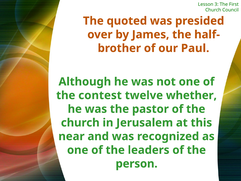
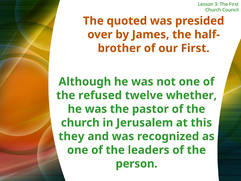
our Paul: Paul -> First
contest: contest -> refused
near: near -> they
